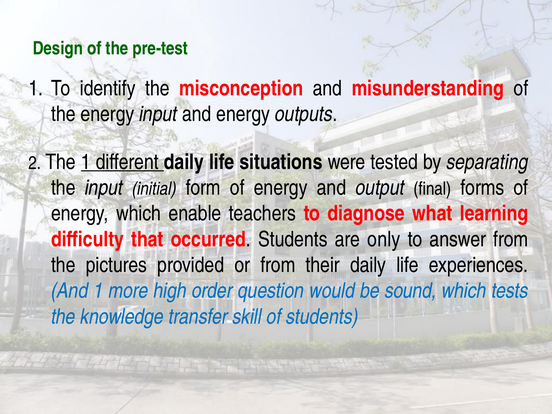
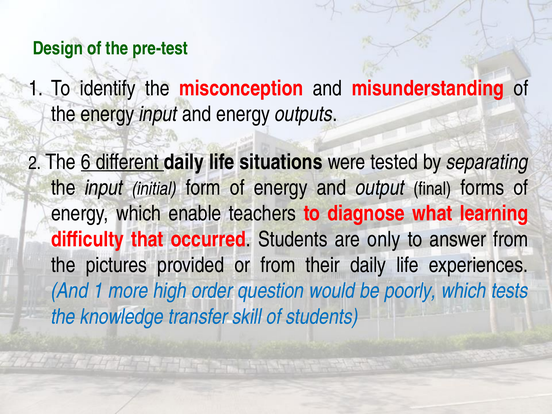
The 1: 1 -> 6
sound: sound -> poorly
